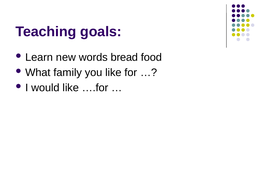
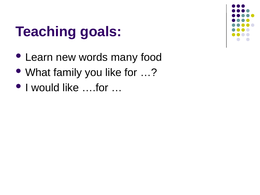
bread: bread -> many
